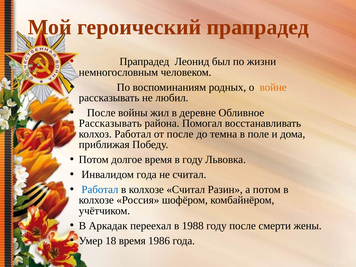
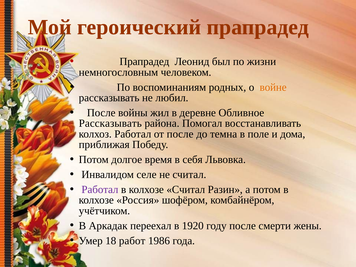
в году: году -> себя
Инвалидом года: года -> селе
Работал at (100, 190) colour: blue -> purple
1988: 1988 -> 1920
18 время: время -> работ
